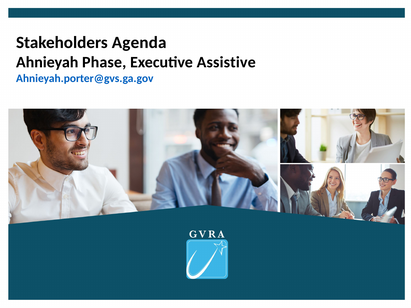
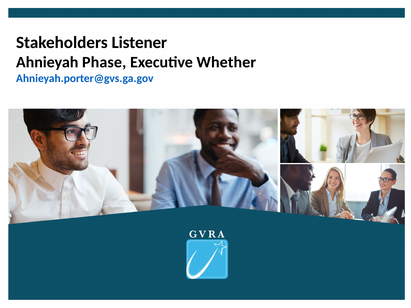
Agenda: Agenda -> Listener
Assistive: Assistive -> Whether
